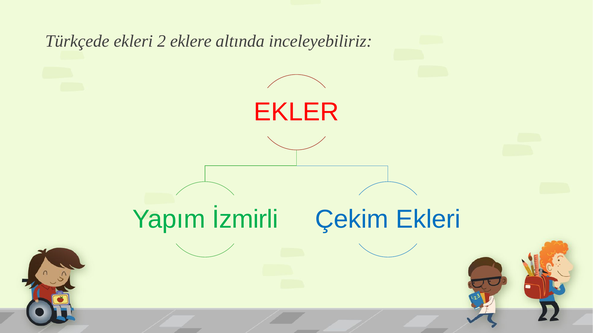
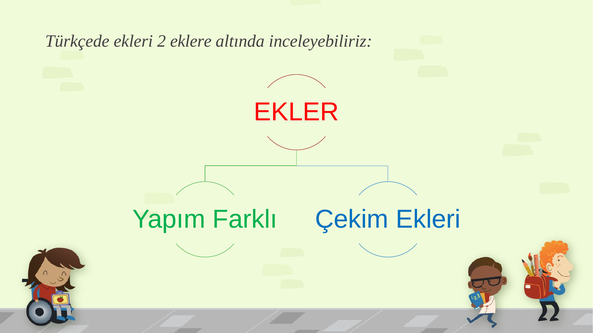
İzmirli: İzmirli -> Farklı
